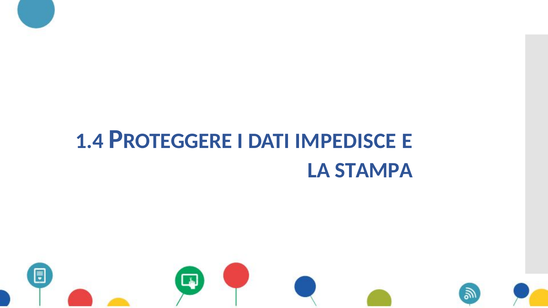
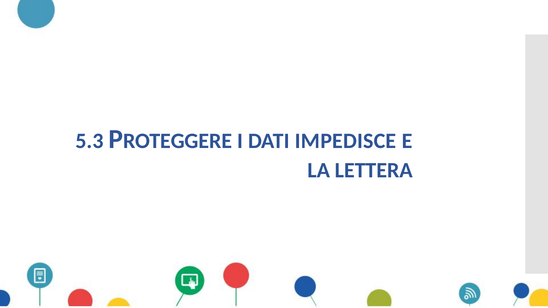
1.4: 1.4 -> 5.3
STAMPA: STAMPA -> LETTERA
